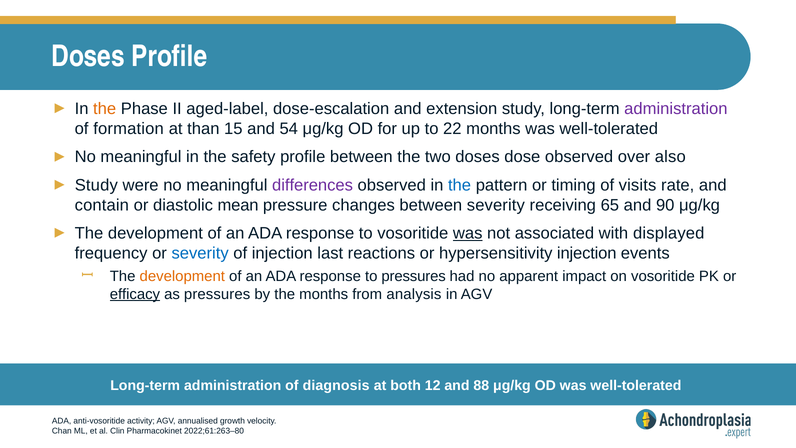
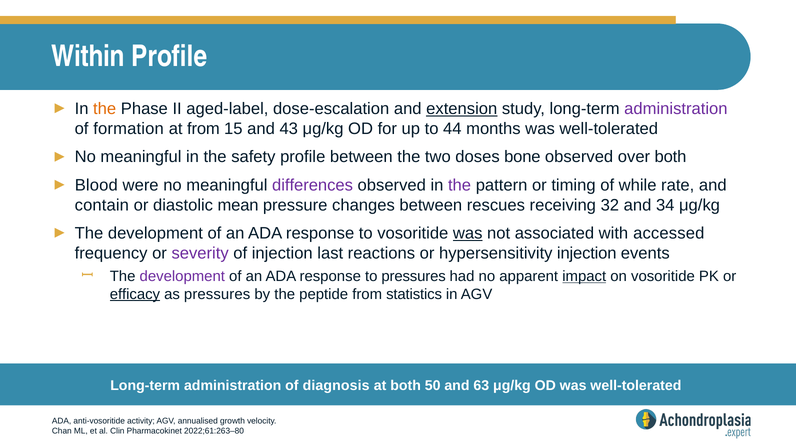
Doses at (88, 56): Doses -> Within
extension underline: none -> present
at than: than -> from
54: 54 -> 43
22: 22 -> 44
dose: dose -> bone
over also: also -> both
Study at (96, 185): Study -> Blood
the at (460, 185) colour: blue -> purple
visits: visits -> while
between severity: severity -> rescues
65: 65 -> 32
90: 90 -> 34
displayed: displayed -> accessed
severity at (200, 253) colour: blue -> purple
development at (182, 276) colour: orange -> purple
impact underline: none -> present
the months: months -> peptide
analysis: analysis -> statistics
12: 12 -> 50
88: 88 -> 63
